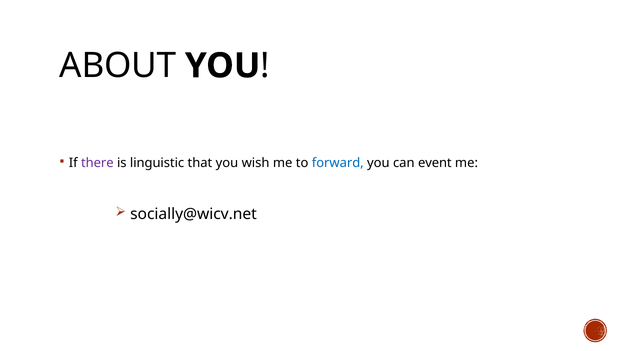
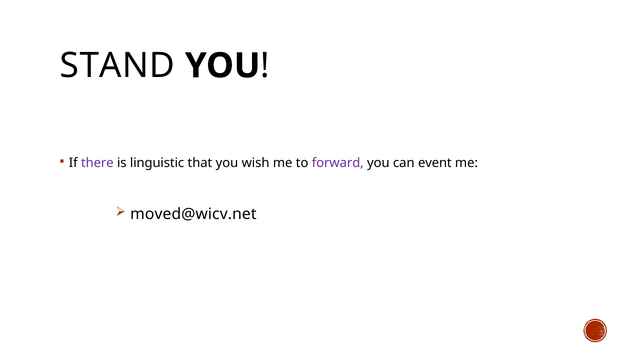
ABOUT: ABOUT -> STAND
forward colour: blue -> purple
socially@wicv.net: socially@wicv.net -> moved@wicv.net
